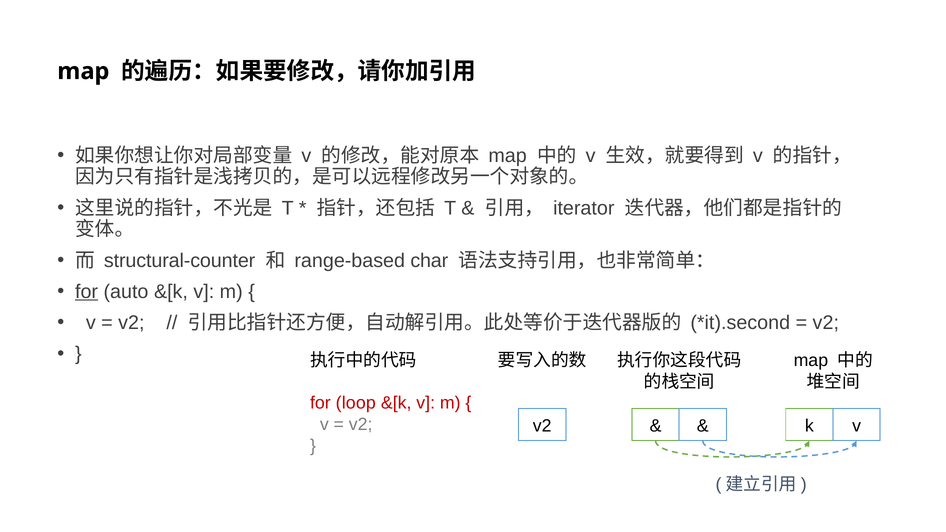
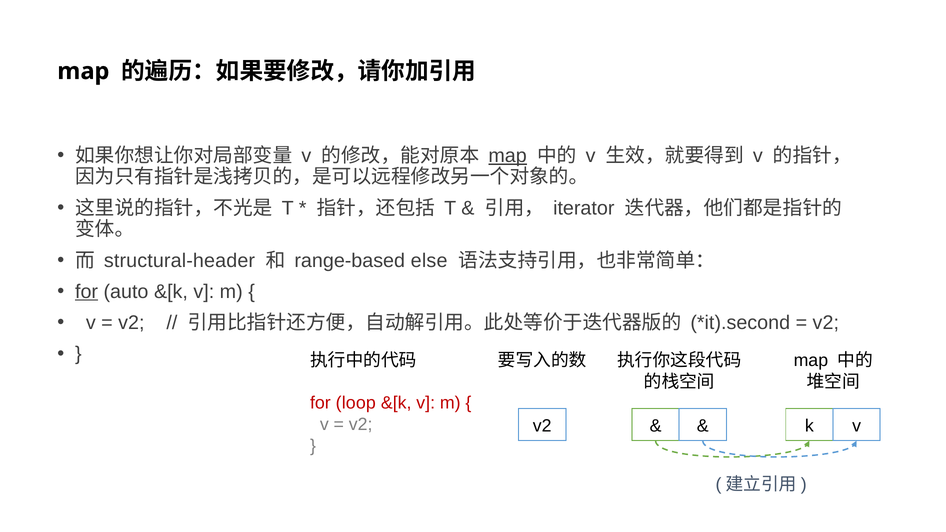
map at (508, 156) underline: none -> present
structural-counter: structural-counter -> structural-header
char: char -> else
